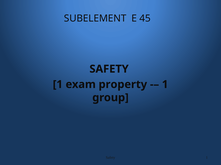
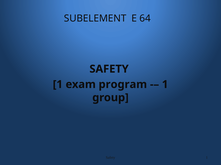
45: 45 -> 64
property: property -> program
